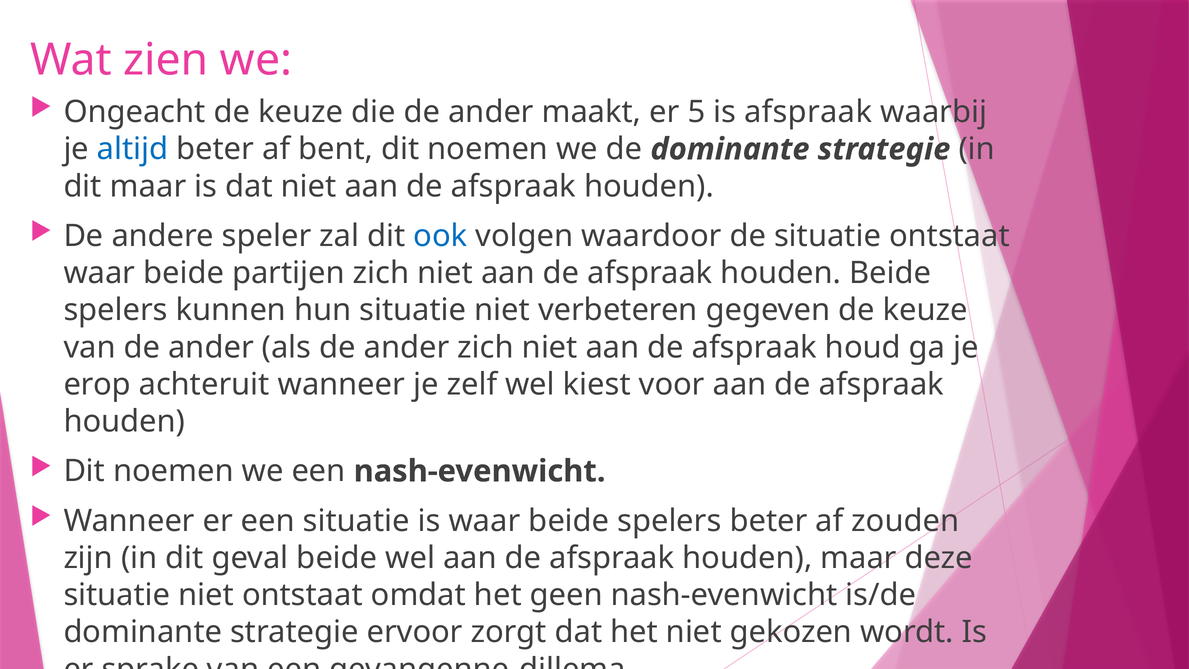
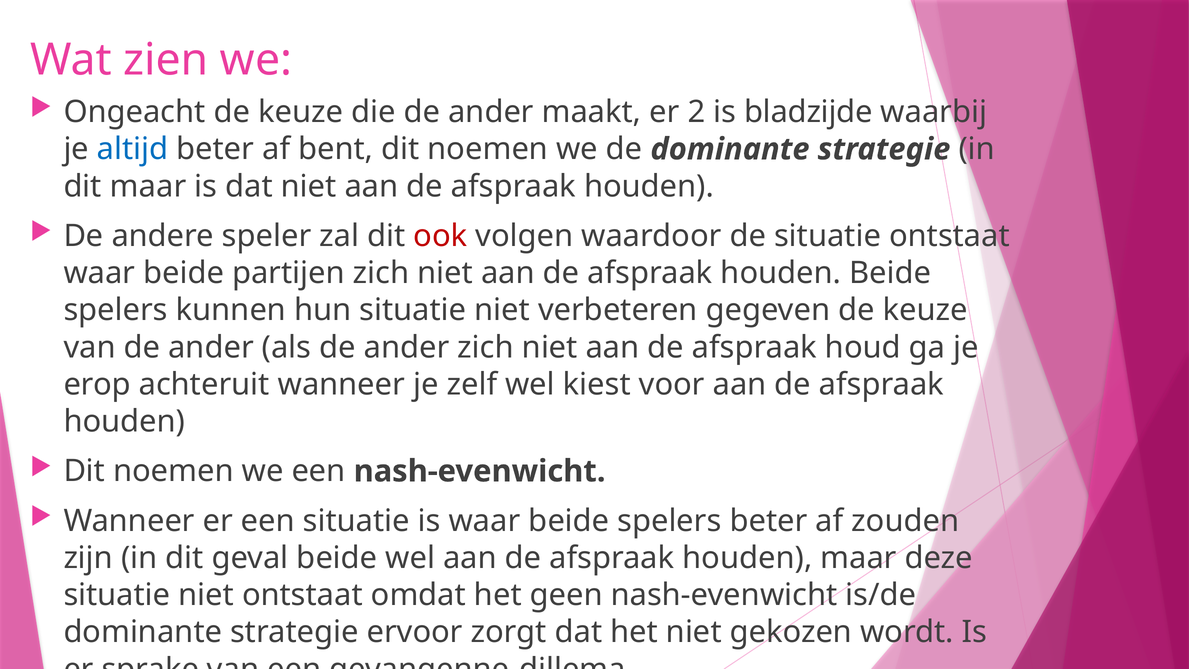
5: 5 -> 2
is afspraak: afspraak -> bladzijde
ook colour: blue -> red
